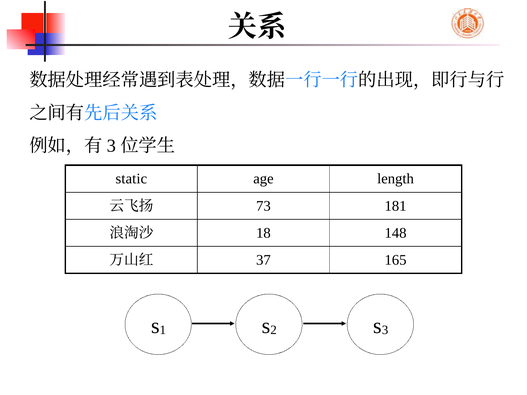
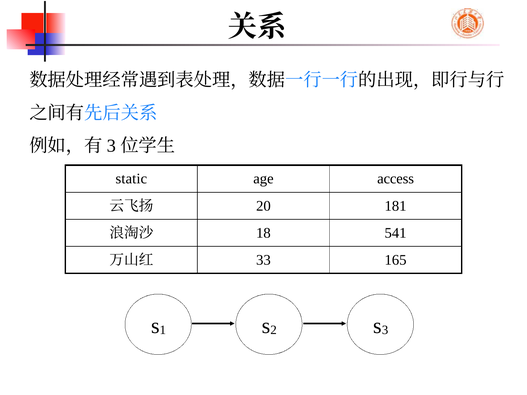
length: length -> access
73: 73 -> 20
148: 148 -> 541
37: 37 -> 33
